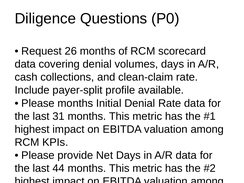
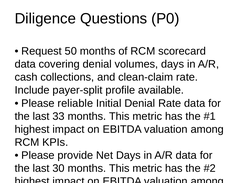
26: 26 -> 50
Please months: months -> reliable
31: 31 -> 33
44: 44 -> 30
